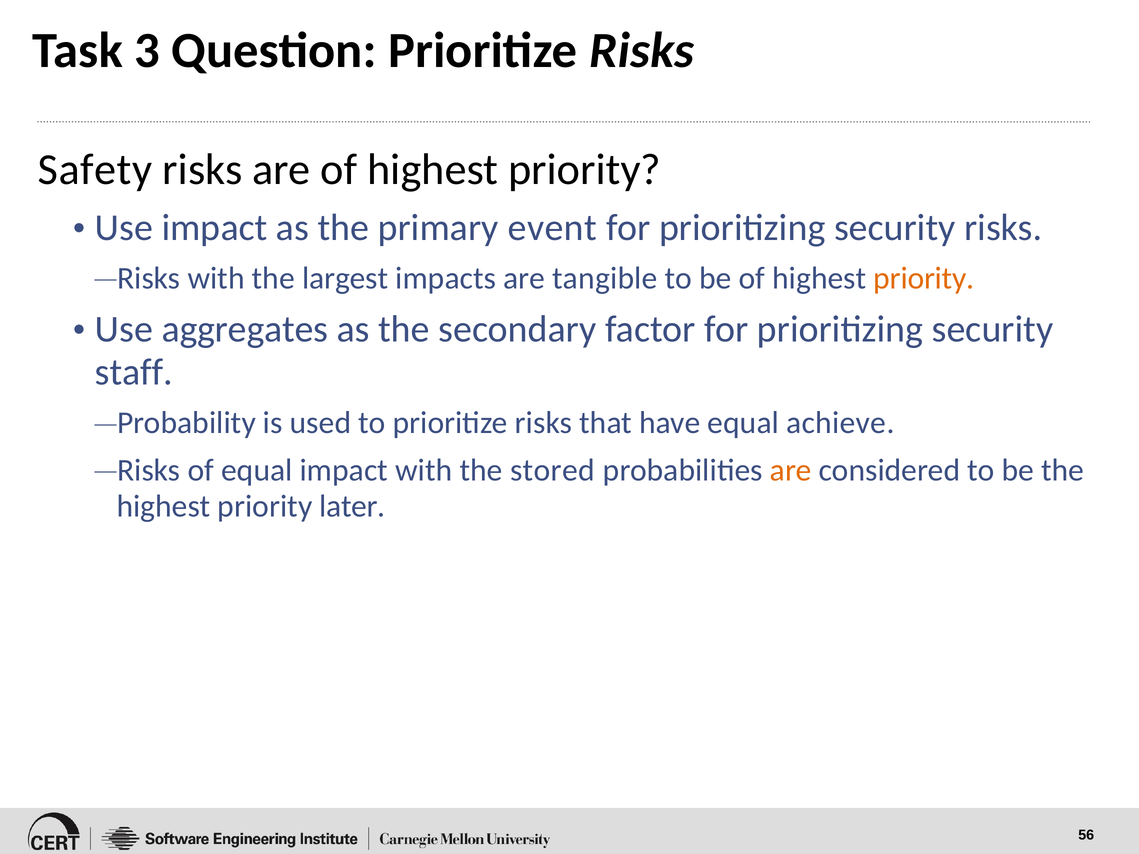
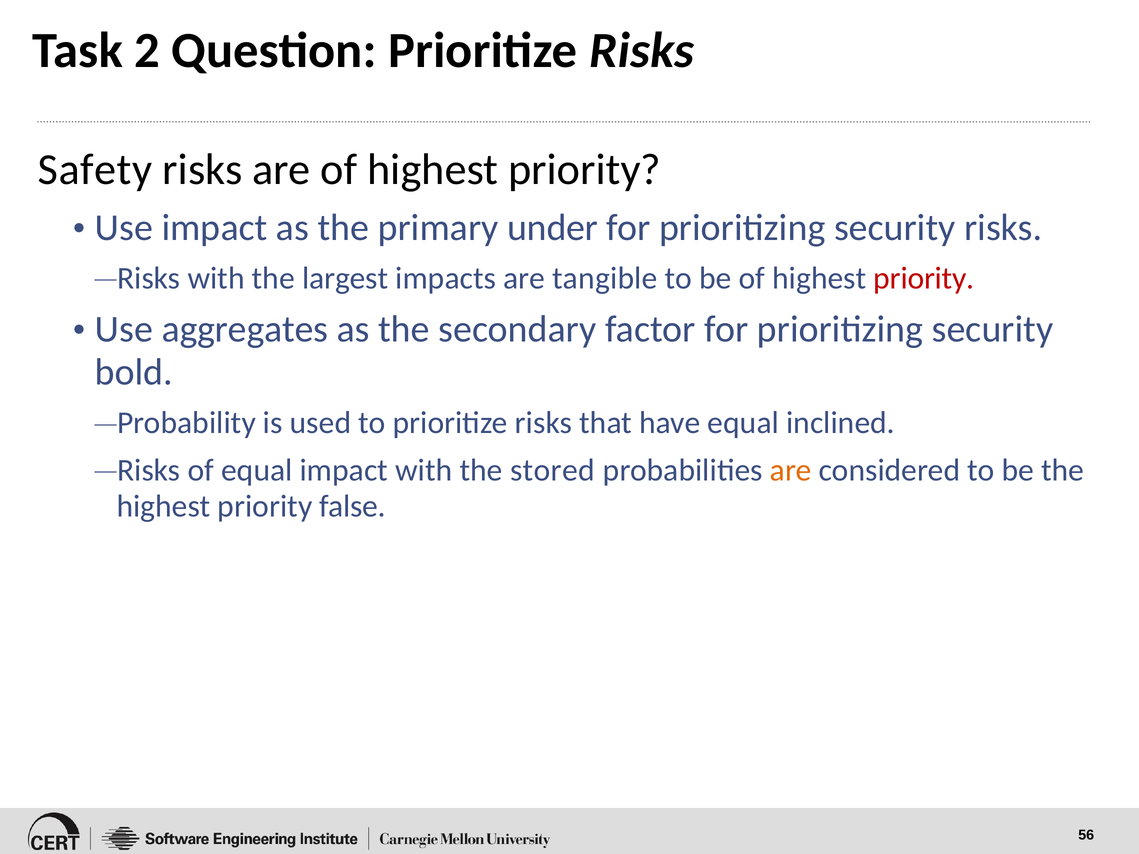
3: 3 -> 2
event: event -> under
priority at (924, 278) colour: orange -> red
staff: staff -> bold
achieve: achieve -> inclined
later: later -> false
